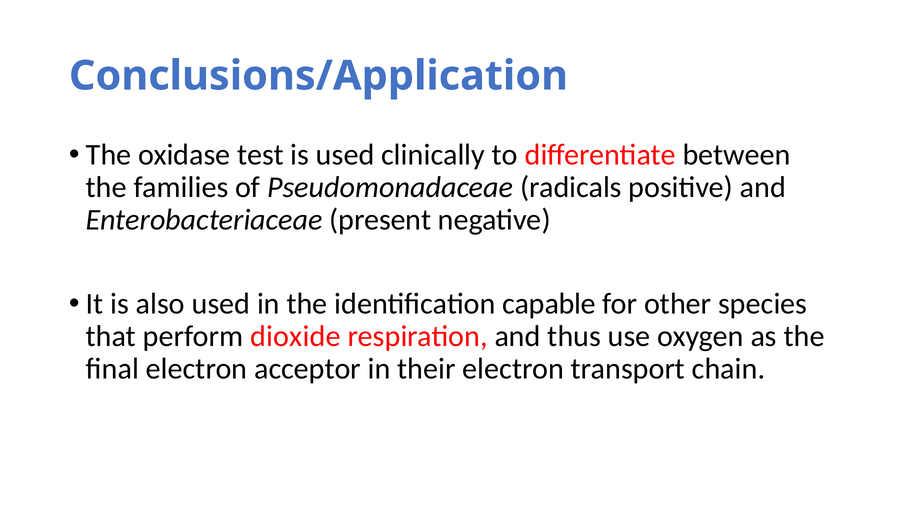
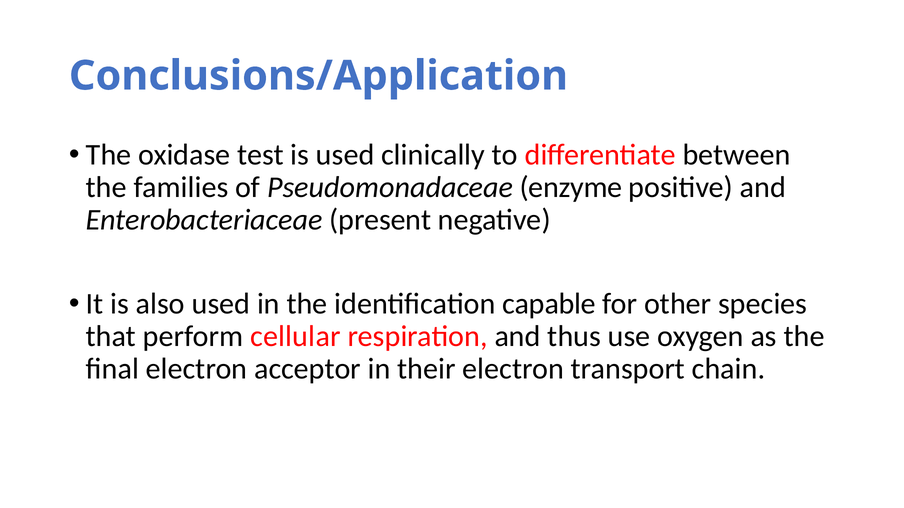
radicals: radicals -> enzyme
dioxide: dioxide -> cellular
